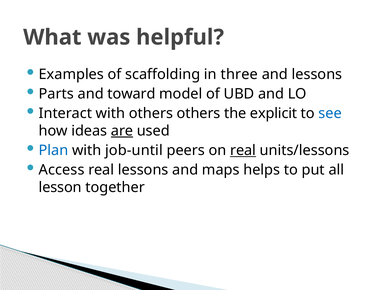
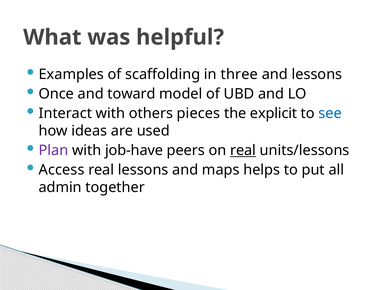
Parts: Parts -> Once
others others: others -> pieces
are underline: present -> none
Plan colour: blue -> purple
job-until: job-until -> job-have
lesson: lesson -> admin
